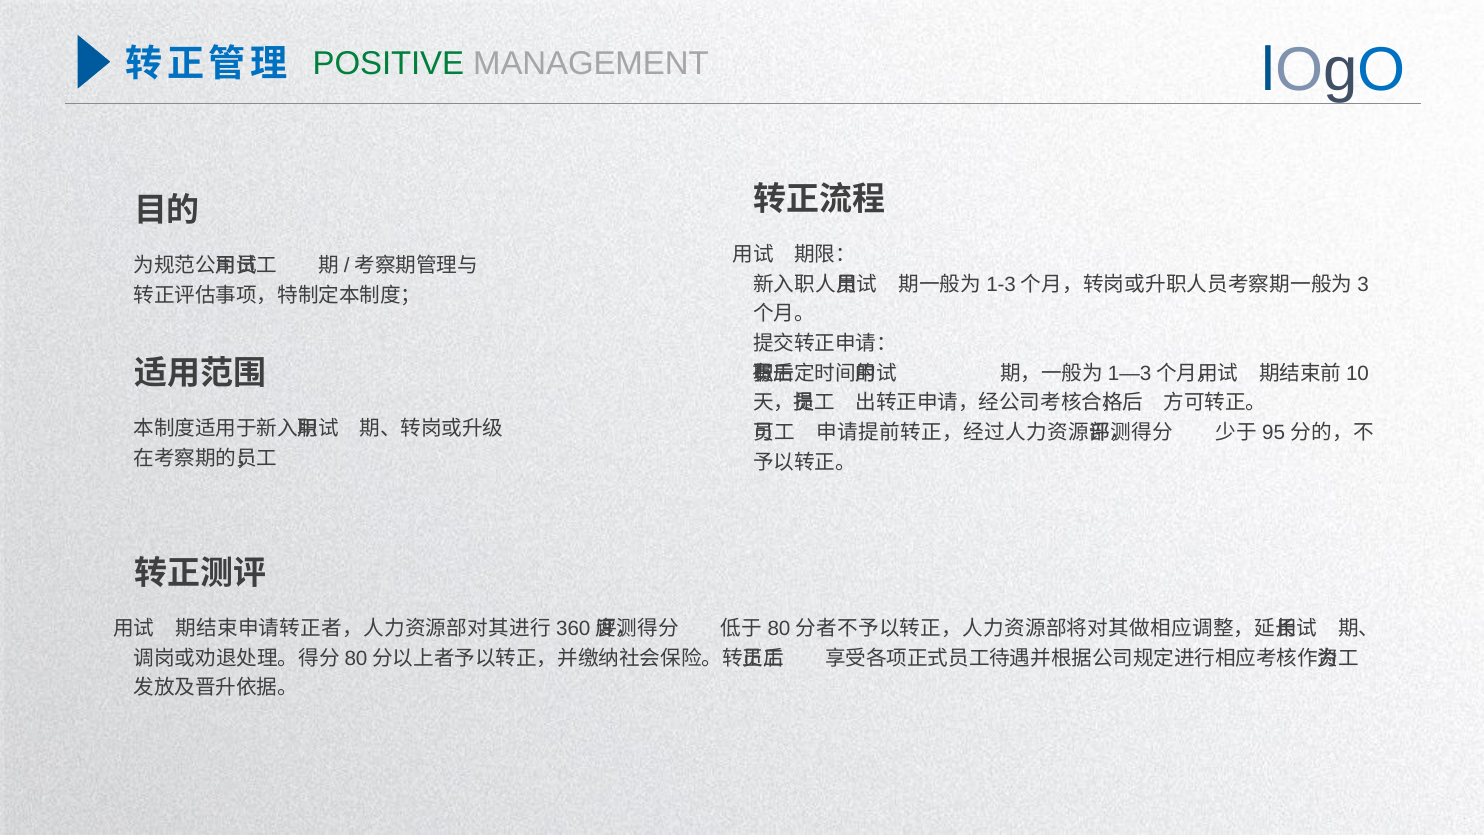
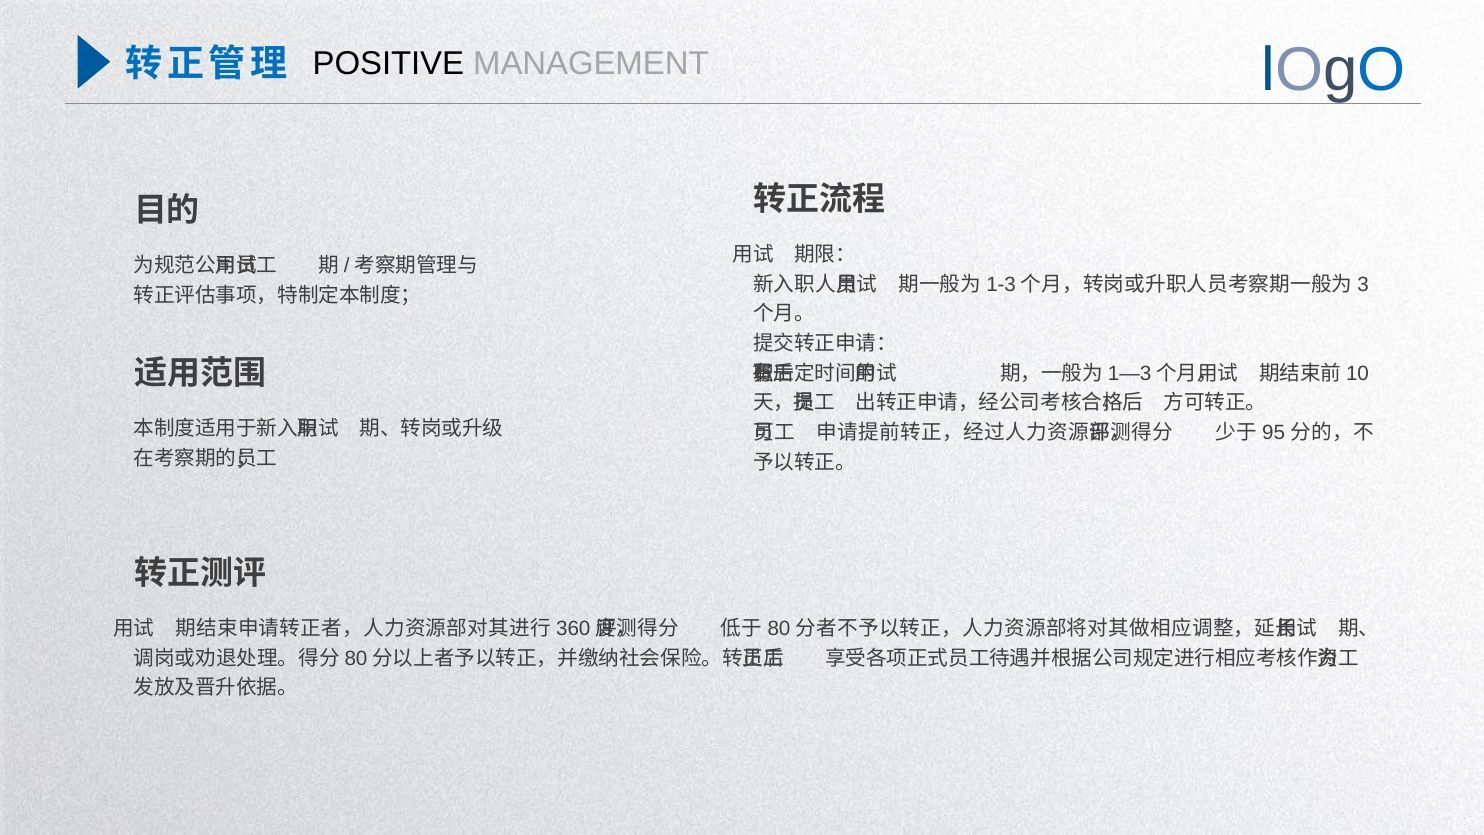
POSITIVE colour: green -> black
